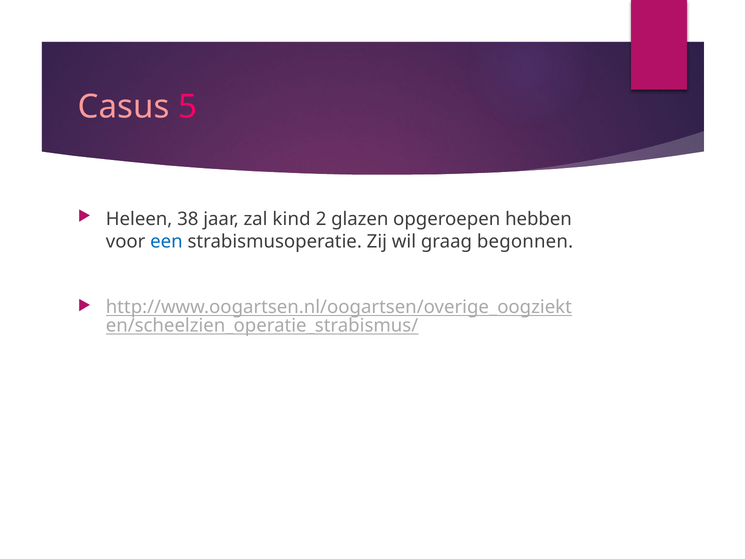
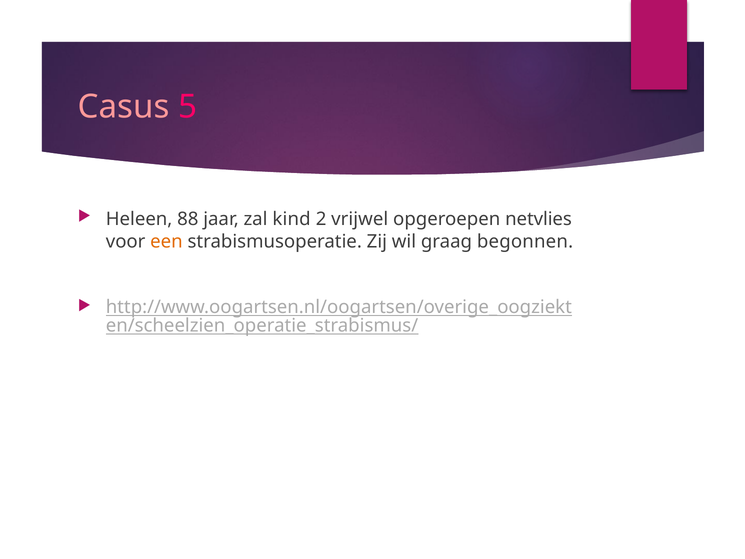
38: 38 -> 88
glazen: glazen -> vrijwel
hebben: hebben -> netvlies
een colour: blue -> orange
